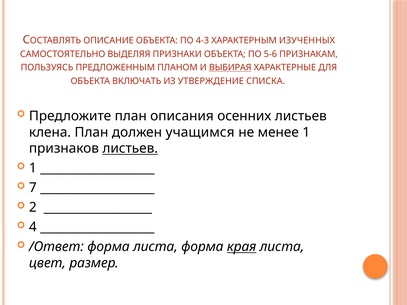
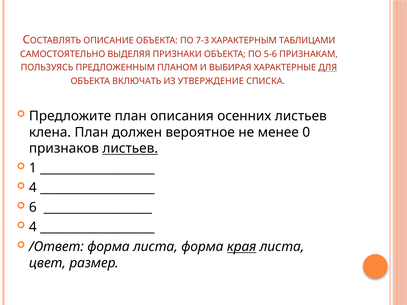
4-3: 4-3 -> 7-3
ИЗУЧЕННЫХ: ИЗУЧЕННЫХ -> ТАБЛИЦАМИ
ВЫБИРАЯ underline: present -> none
ДЛЯ underline: none -> present
учащимся: учащимся -> вероятное
менее 1: 1 -> 0
7 at (33, 188): 7 -> 4
2: 2 -> 6
